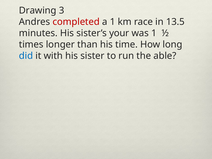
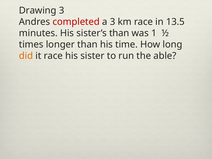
a 1: 1 -> 3
sister’s your: your -> than
did colour: blue -> orange
it with: with -> race
